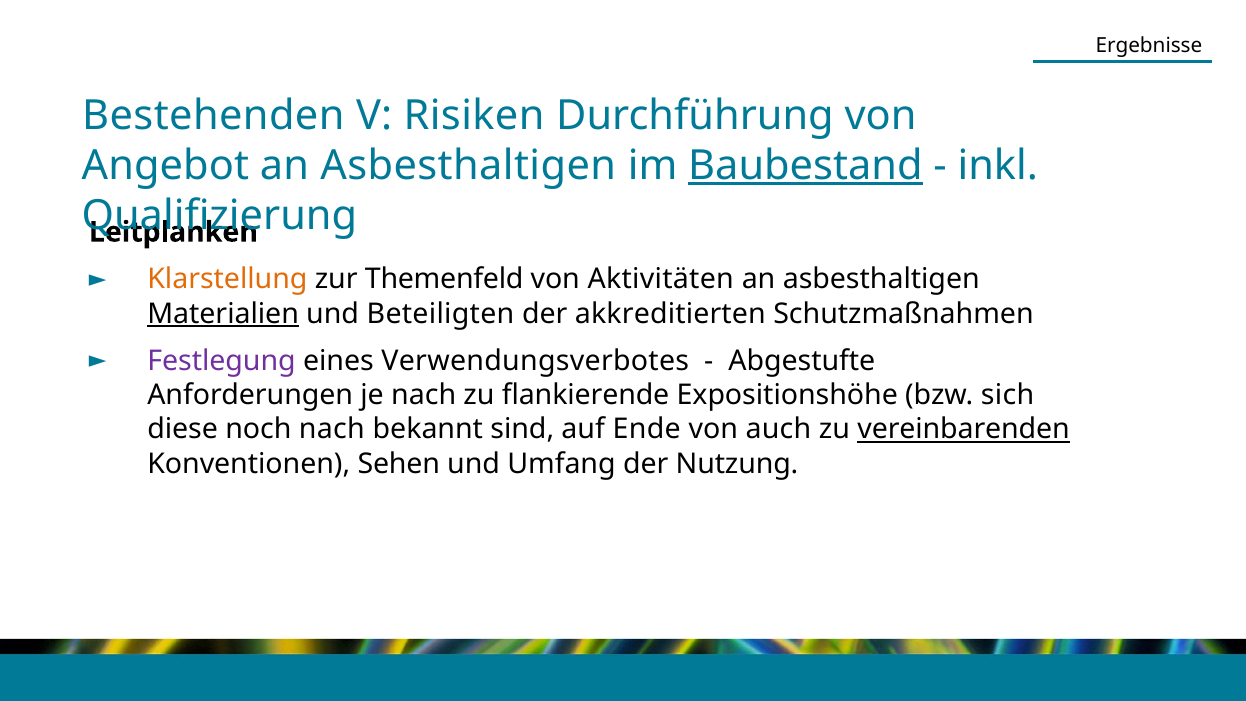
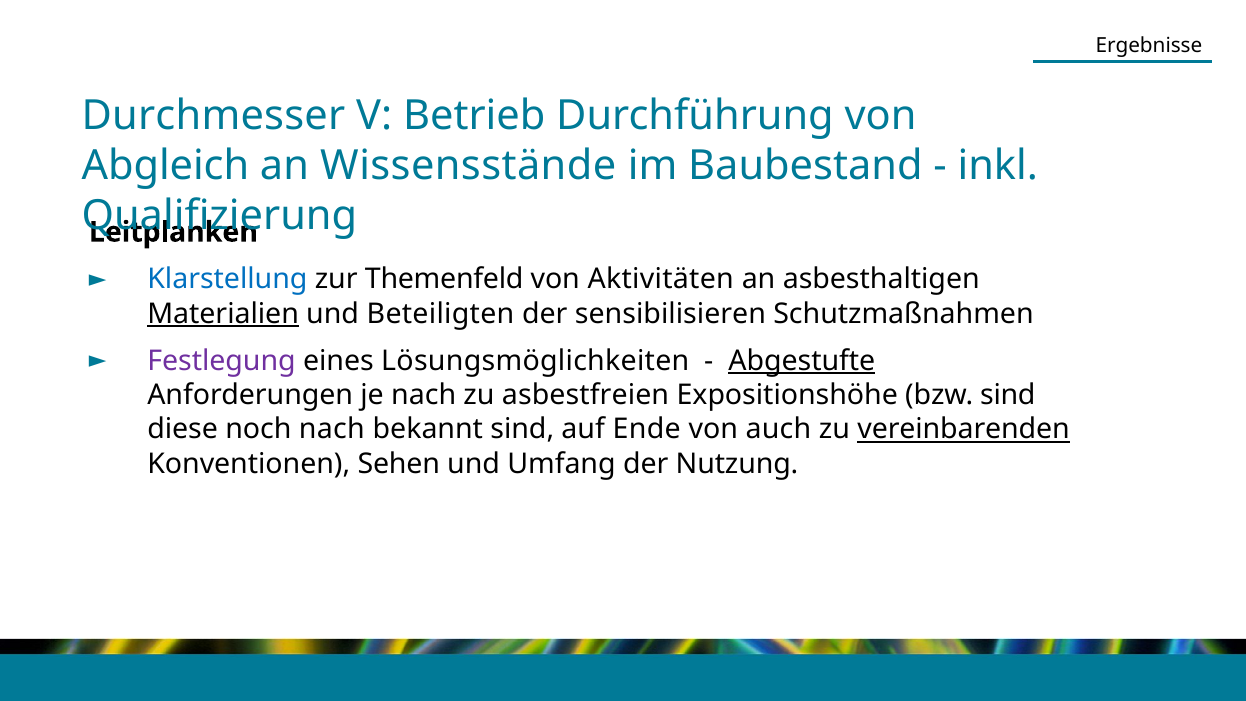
Bestehenden: Bestehenden -> Durchmesser
Risiken: Risiken -> Betrieb
Angebot: Angebot -> Abgleich
Asbesthaltigen at (468, 166): Asbesthaltigen -> Wissensstände
Baubestand underline: present -> none
Klarstellung colour: orange -> blue
akkreditierten: akkreditierten -> sensibilisieren
Verwendungsverbotes: Verwendungsverbotes -> Lösungsmöglichkeiten
Abgestufte underline: none -> present
flankierende: flankierende -> asbestfreien
bzw sich: sich -> sind
